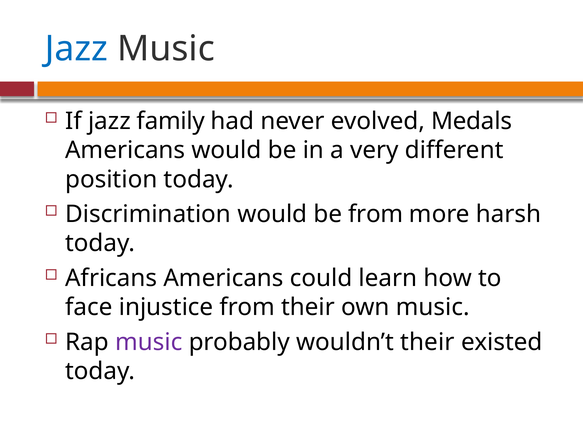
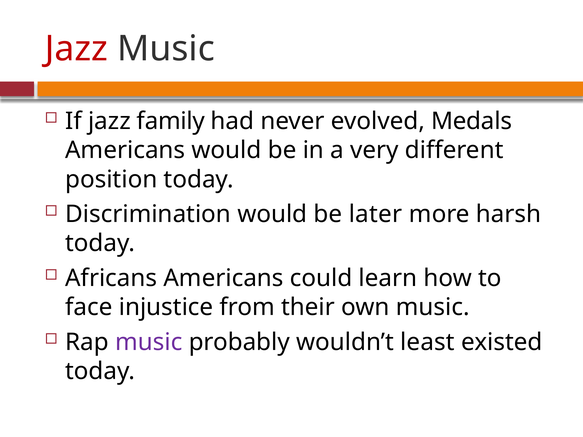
Jazz at (76, 49) colour: blue -> red
be from: from -> later
wouldn’t their: their -> least
